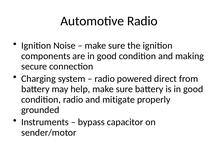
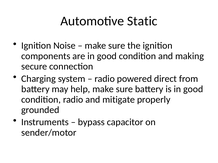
Automotive Radio: Radio -> Static
